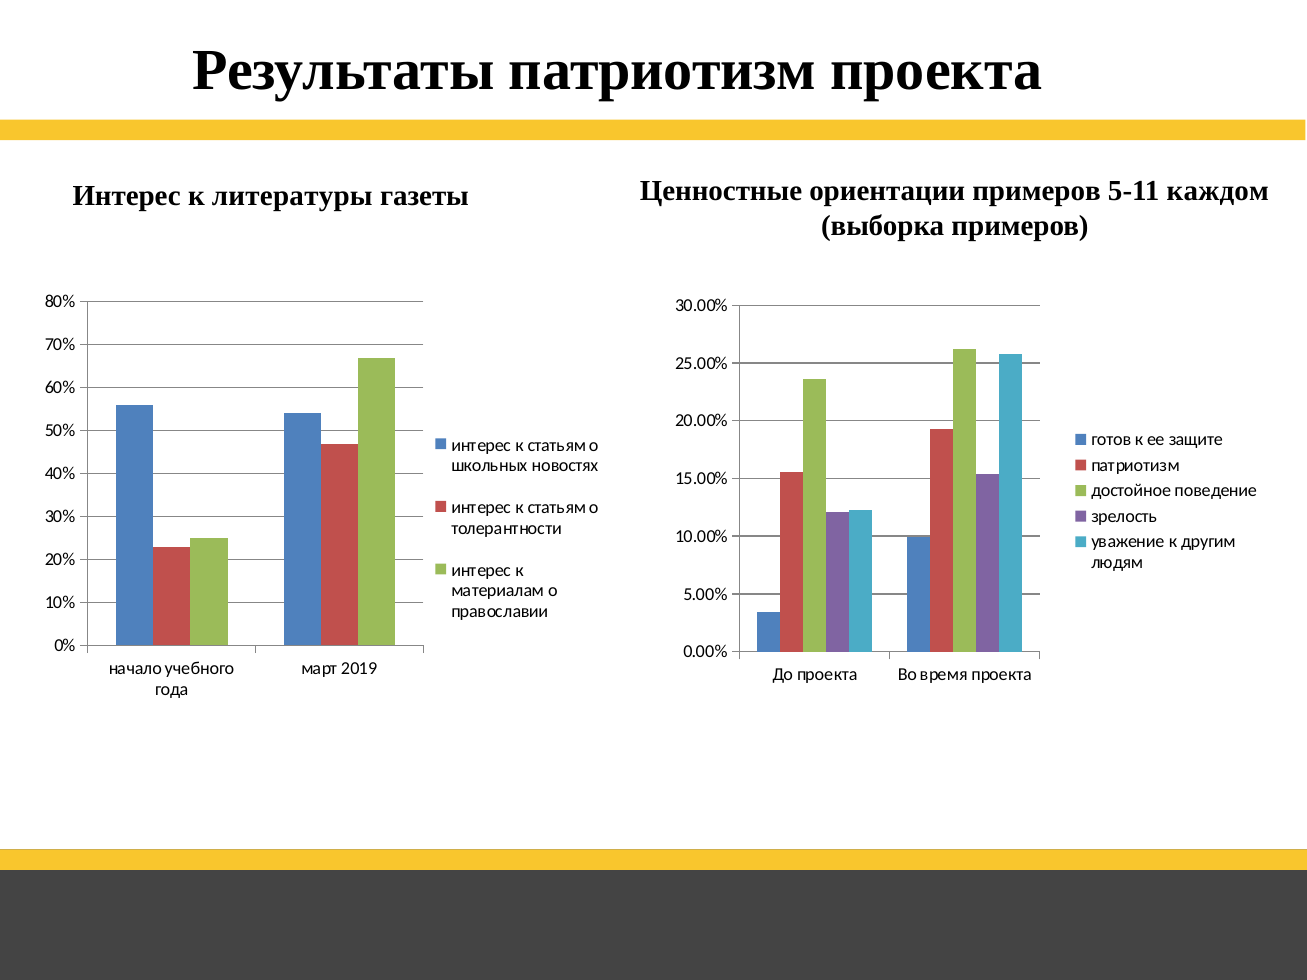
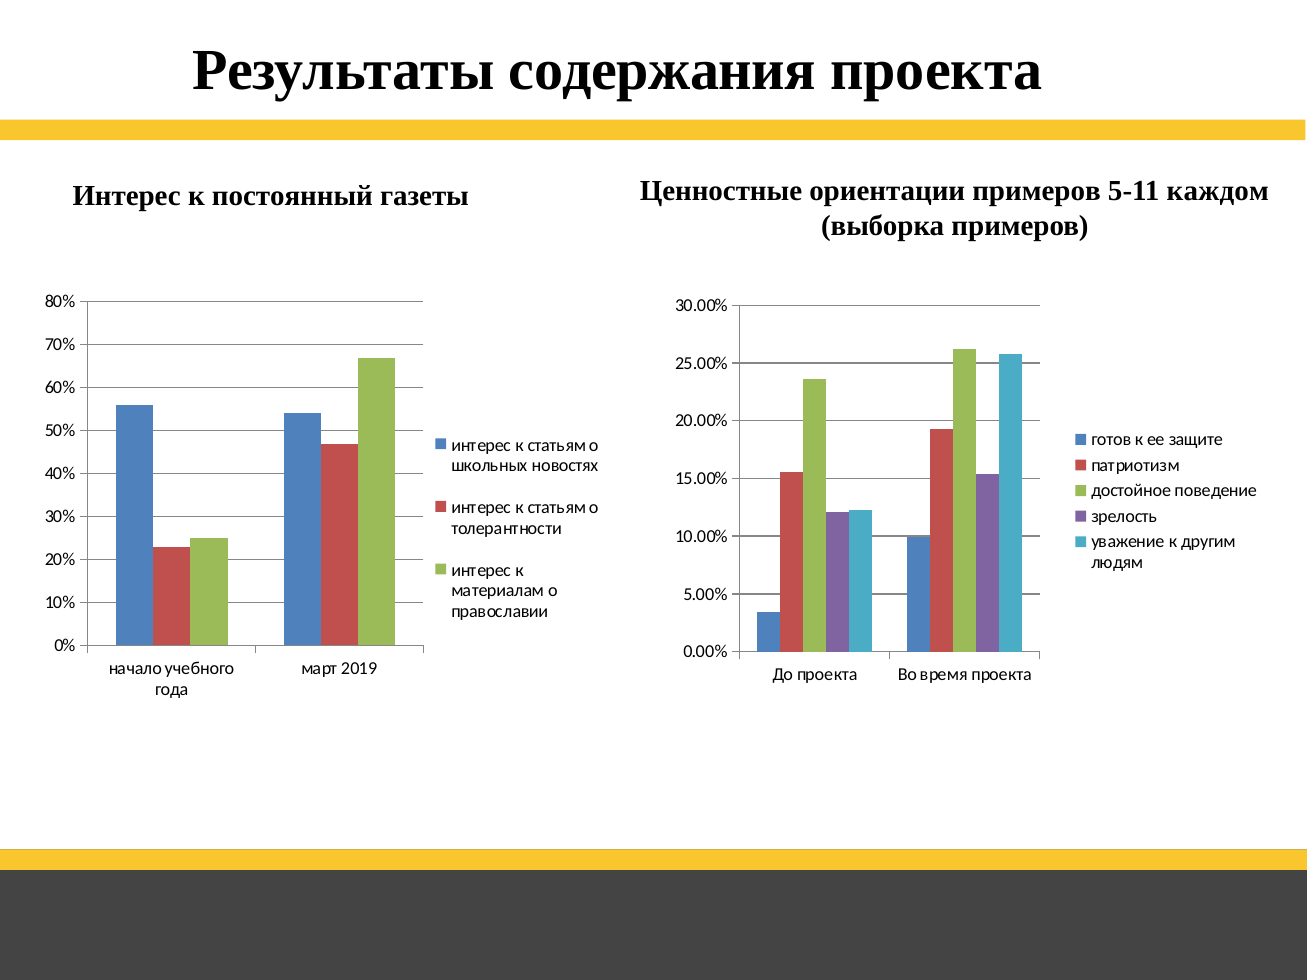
Результаты патриотизм: патриотизм -> содержания
литературы: литературы -> постоянный
